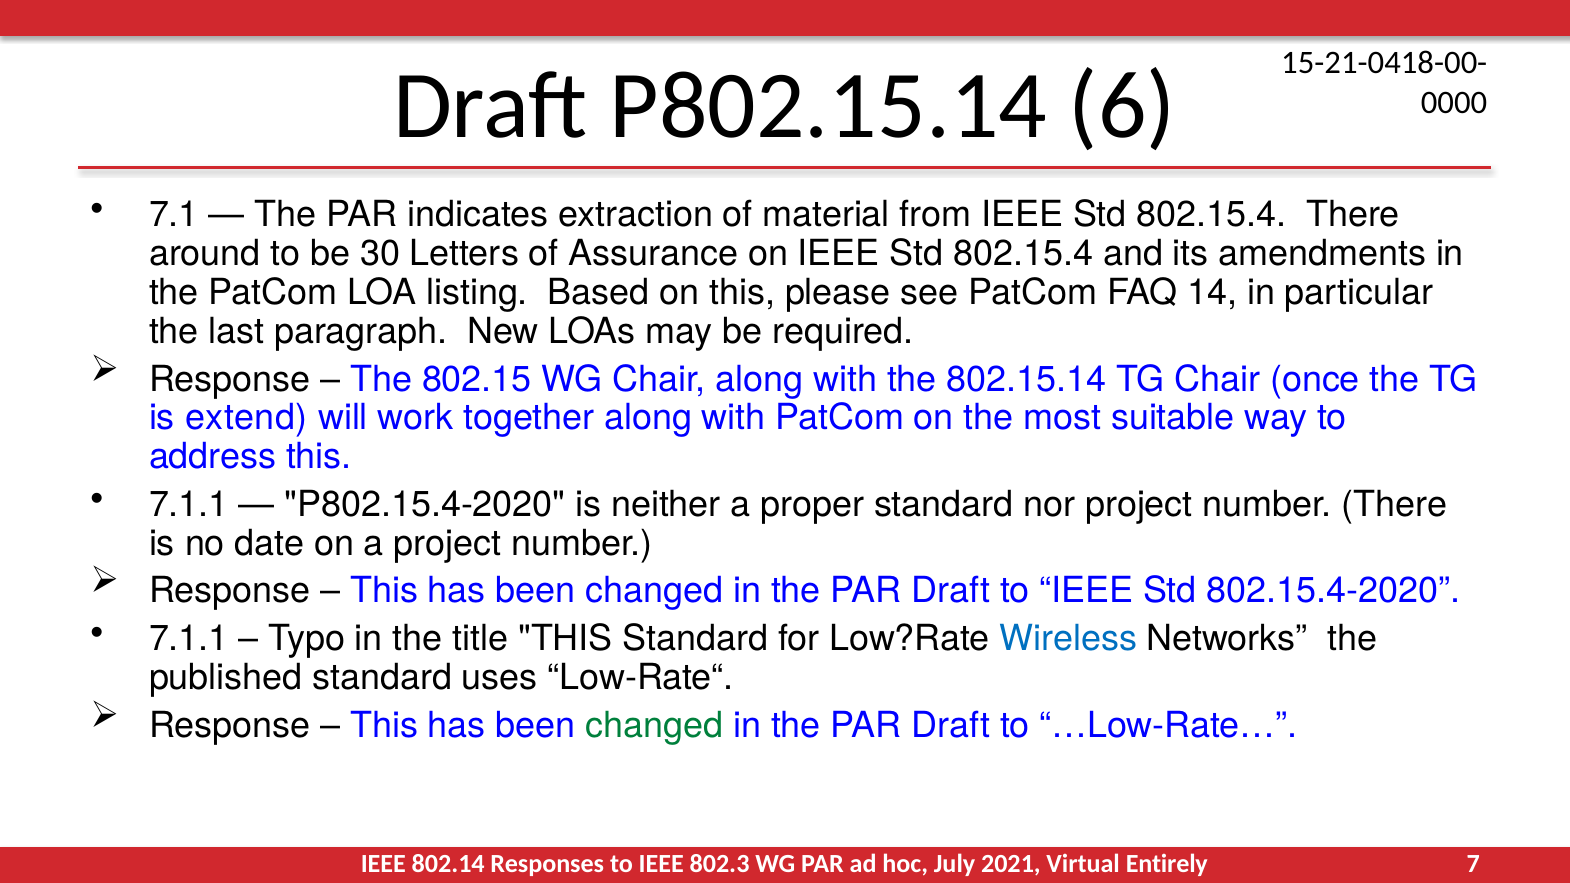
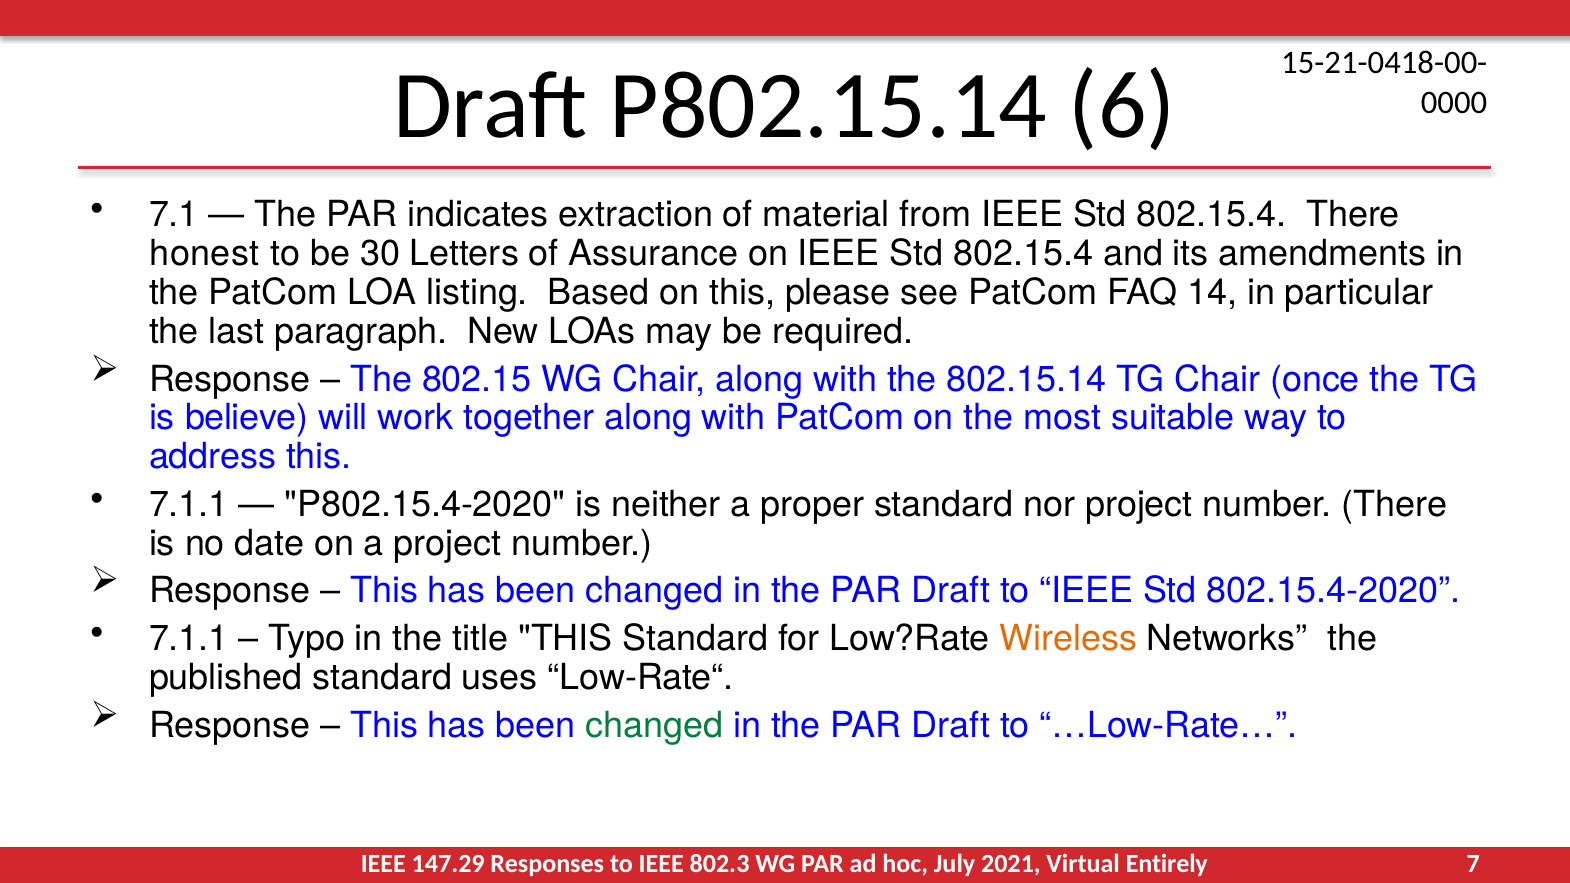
around: around -> honest
extend: extend -> believe
Wireless colour: blue -> orange
802.14: 802.14 -> 147.29
